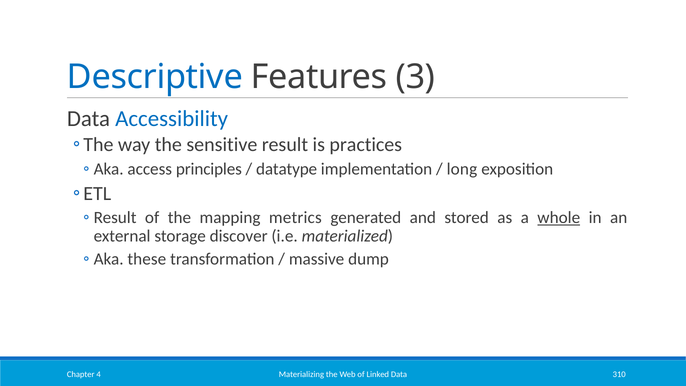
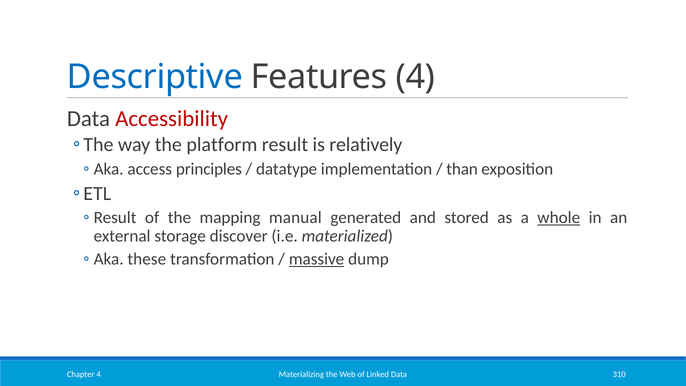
Features 3: 3 -> 4
Accessibility colour: blue -> red
sensitive: sensitive -> platform
practices: practices -> relatively
long: long -> than
metrics: metrics -> manual
massive underline: none -> present
